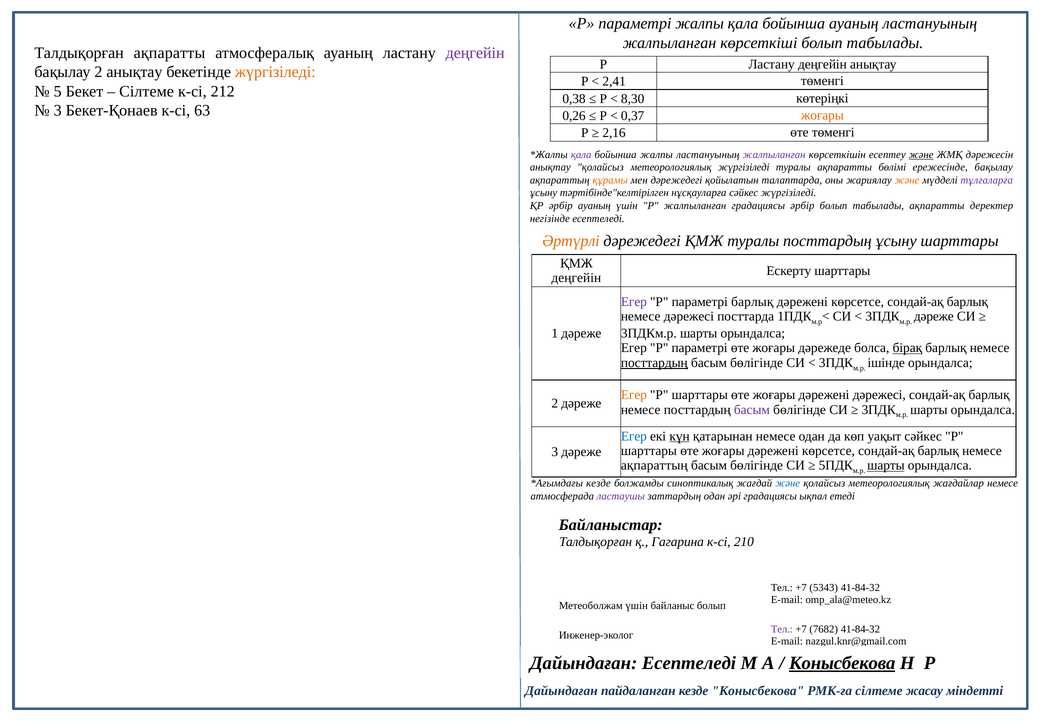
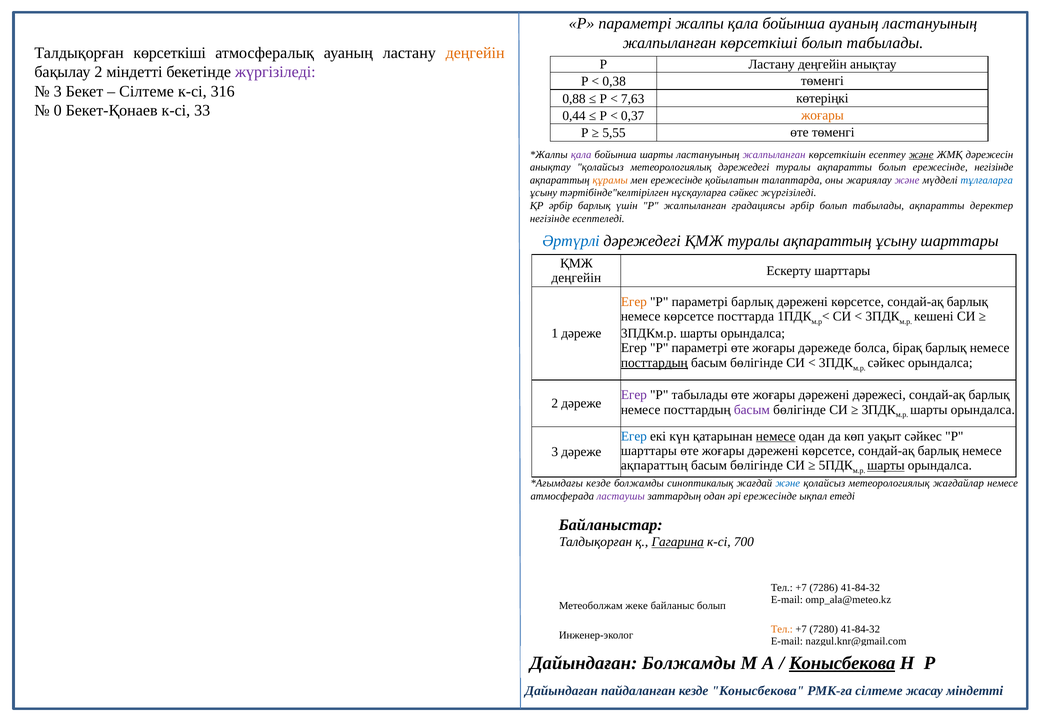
Талдықорған ақпаратты: ақпаратты -> көрсеткіші
деңгейін at (475, 53) colour: purple -> orange
2 анықтау: анықтау -> міндетті
жүргізіледі at (275, 72) colour: orange -> purple
2,41: 2,41 -> 0,38
5 at (58, 91): 5 -> 3
212: 212 -> 316
0,38: 0,38 -> 0,88
8,30: 8,30 -> 7,63
3 at (58, 111): 3 -> 0
63: 63 -> 33
0,26: 0,26 -> 0,44
2,16: 2,16 -> 5,55
бойынша жалпы: жалпы -> шарты
метеорологиялық жүргізіледі: жүргізіледі -> дәрежедегі
ақпаратты бөлімі: бөлімі -> болып
ережесінде бақылау: бақылау -> негізінде
мен дәрежедегі: дәрежедегі -> ережесінде
және at (907, 180) colour: orange -> purple
тұлғаларға colour: purple -> blue
әрбір ауаның: ауаның -> барлық
Әртүрлі colour: orange -> blue
туралы посттардың: посттардың -> ақпараттың
Егер at (634, 302) colour: purple -> orange
немесе дәрежесі: дәрежесі -> көрсетсе
дәреже at (934, 316): дәреже -> кешені
бірақ underline: present -> none
ішінде at (886, 363): ішінде -> сәйкес
Егер at (634, 395) colour: orange -> purple
шарттары at (700, 395): шарттары -> табылады
күн underline: present -> none
немесе at (776, 436) underline: none -> present
әрі градациясы: градациясы -> ережесінде
Гагарина underline: none -> present
210: 210 -> 700
5343: 5343 -> 7286
Метеоболжам үшін: үшін -> жеке
Тел at (782, 629) colour: purple -> orange
7682: 7682 -> 7280
Дайындаған Есептеледі: Есептеледі -> Болжамды
